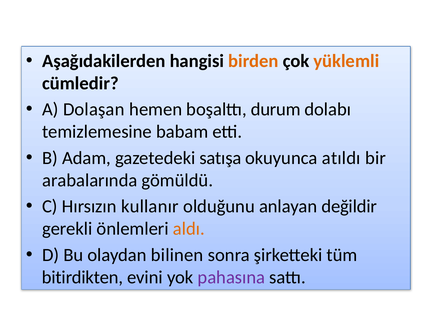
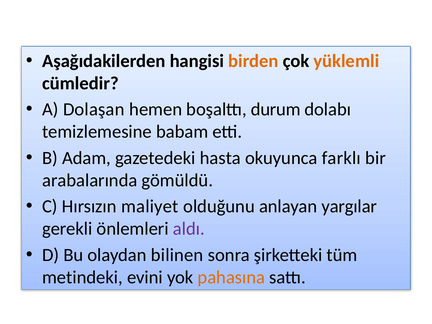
satışa: satışa -> hasta
atıldı: atıldı -> farklı
kullanır: kullanır -> maliyet
değildir: değildir -> yargılar
aldı colour: orange -> purple
bitirdikten: bitirdikten -> metindeki
pahasına colour: purple -> orange
